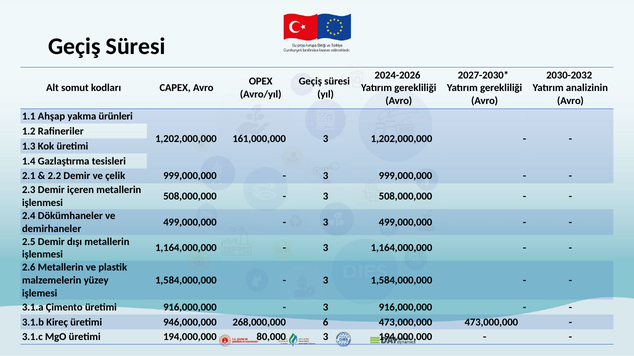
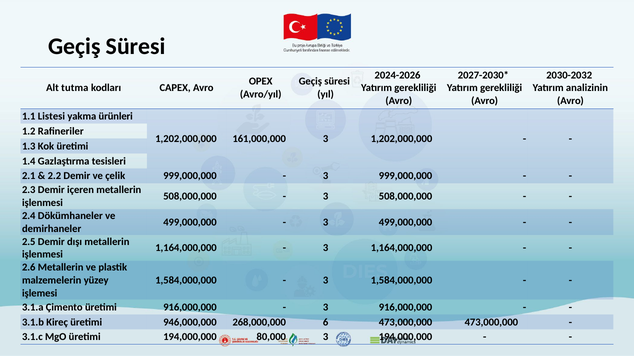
somut: somut -> tutma
Ahşap: Ahşap -> Listesi
